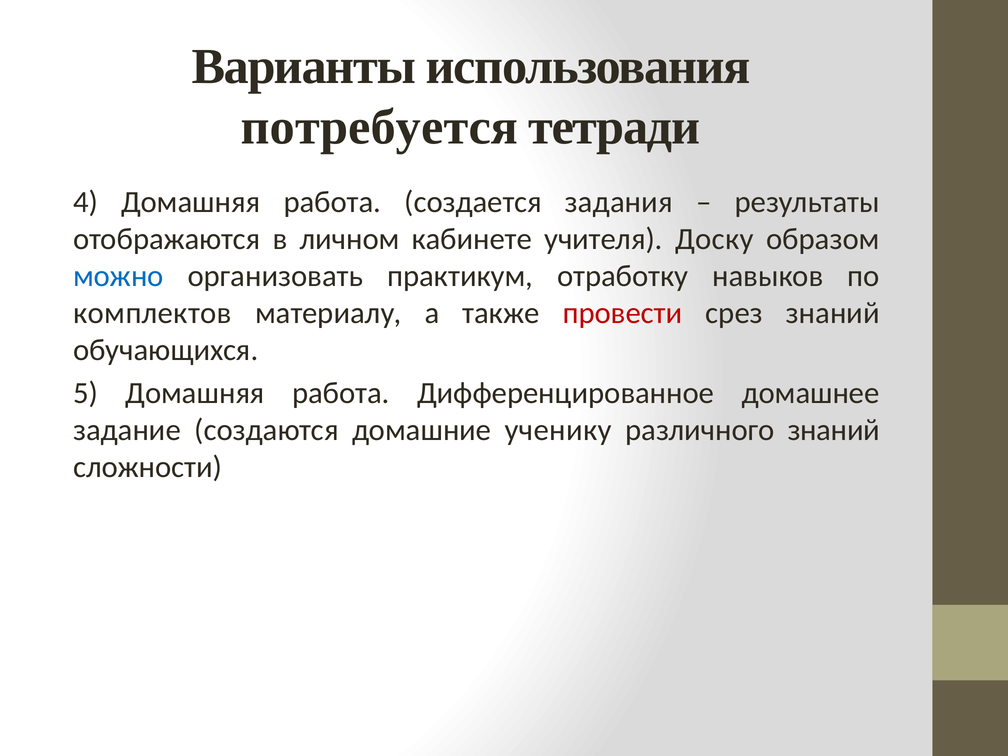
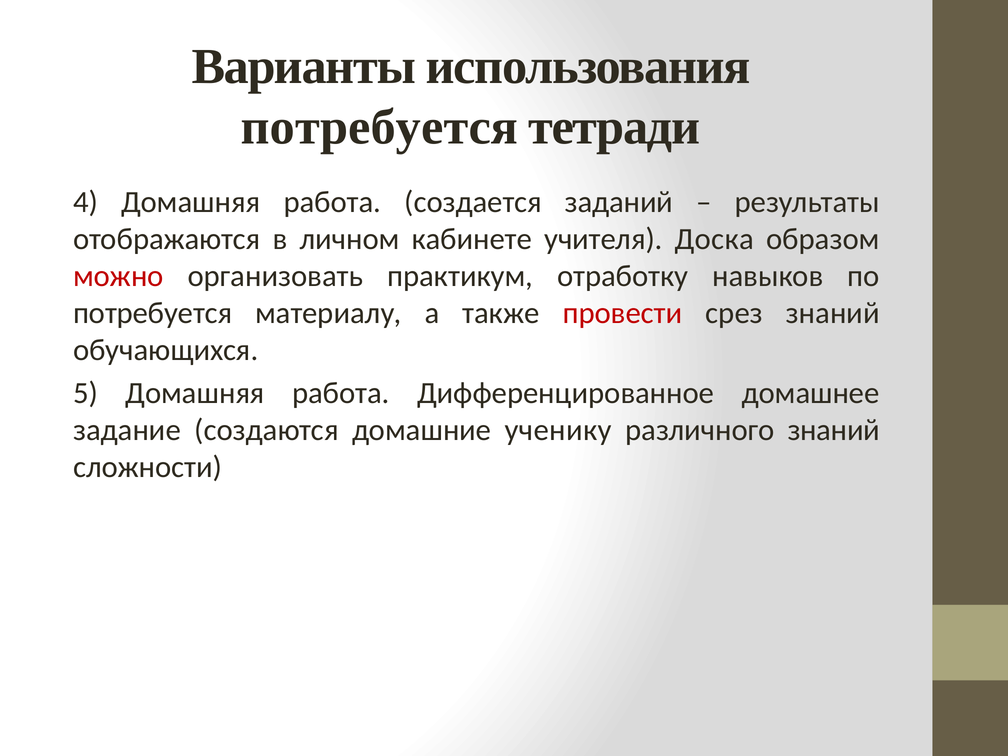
задания: задания -> заданий
Доску: Доску -> Доска
можно colour: blue -> red
комплектов at (152, 313): комплектов -> потребуется
